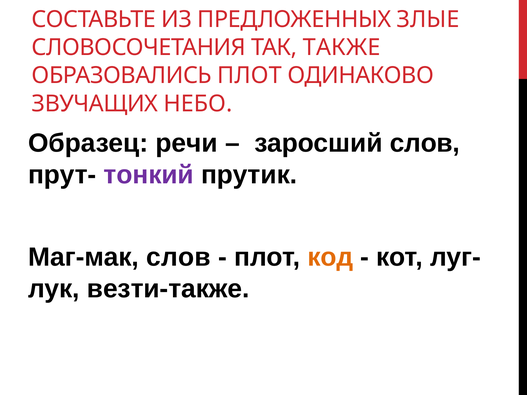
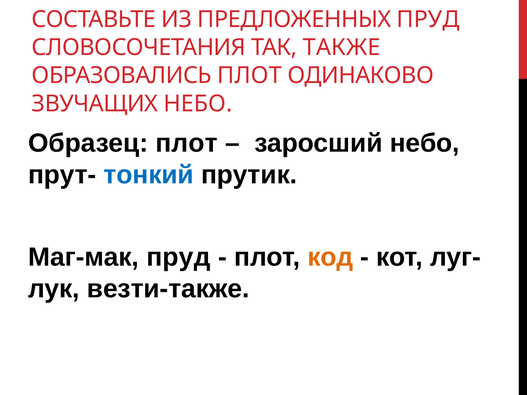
ПРЕДЛОЖЕННЫХ ЗЛЫЕ: ЗЛЫЕ -> ПРУД
Образец речи: речи -> плот
заросший слов: слов -> небо
тонкий colour: purple -> blue
Маг-мак слов: слов -> пруд
